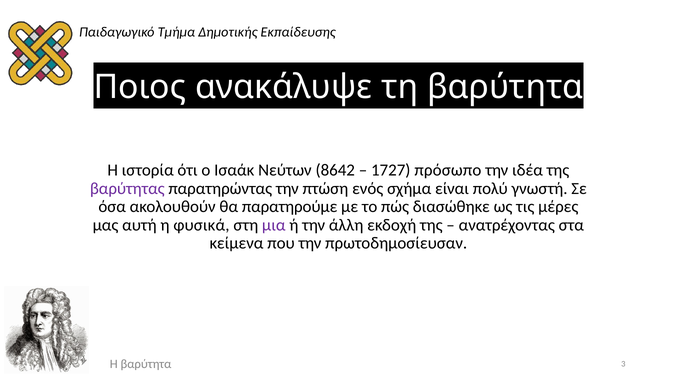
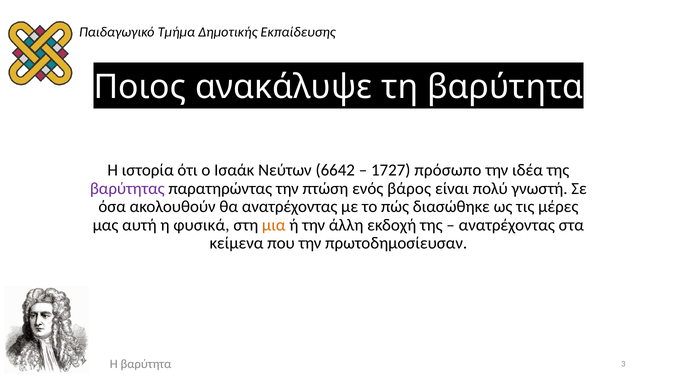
8642: 8642 -> 6642
σχήμα: σχήμα -> βάρος
θα παρατηρούμε: παρατηρούμε -> ανατρέχοντας
μια colour: purple -> orange
